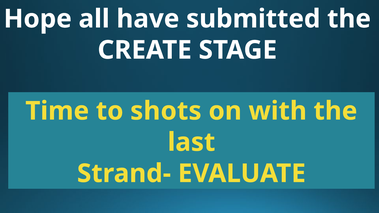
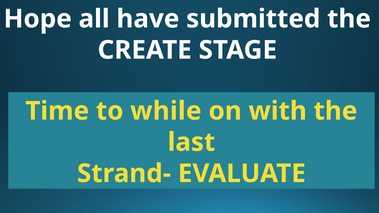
shots: shots -> while
